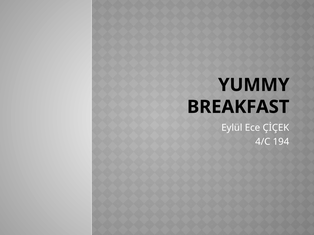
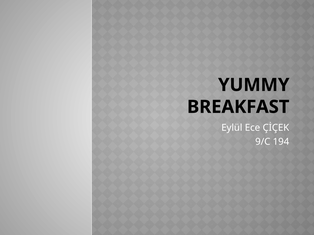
4/C: 4/C -> 9/C
